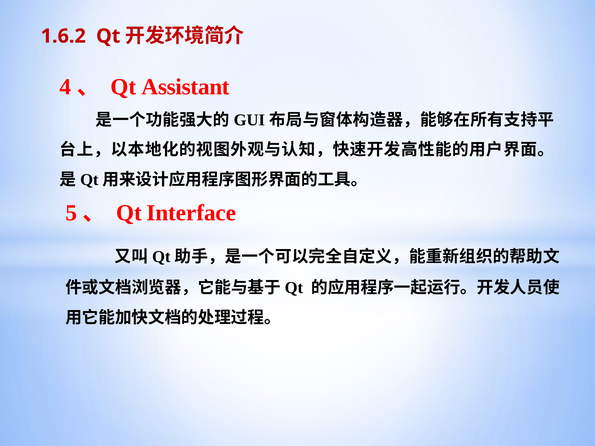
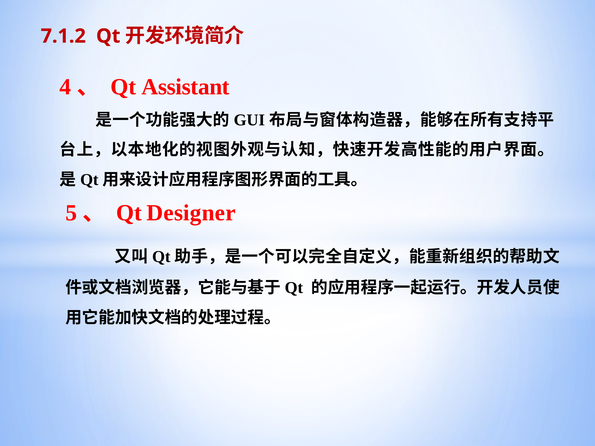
1.6.2: 1.6.2 -> 7.1.2
Interface: Interface -> Designer
